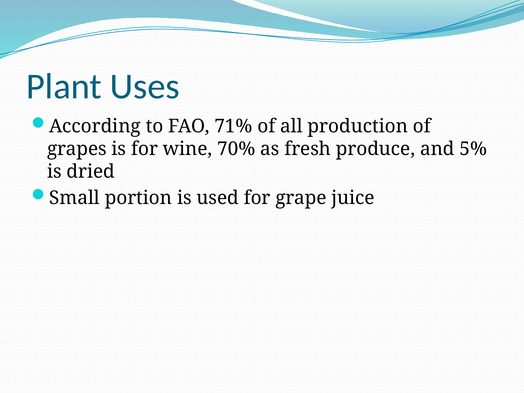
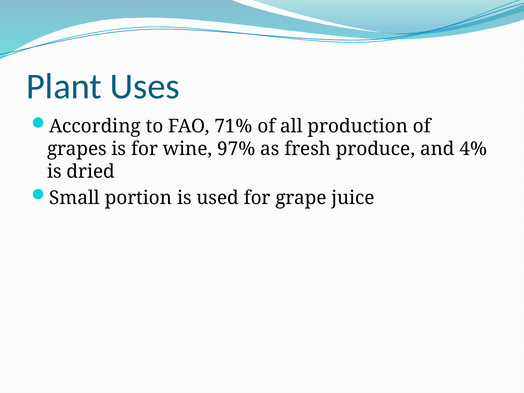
70%: 70% -> 97%
5%: 5% -> 4%
